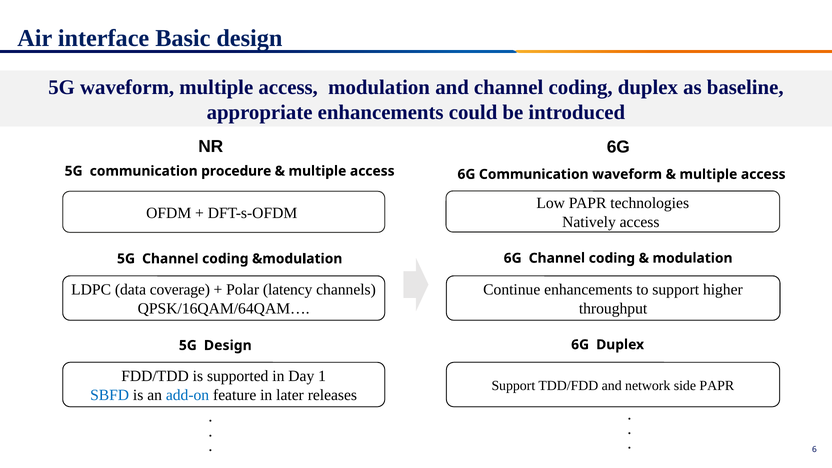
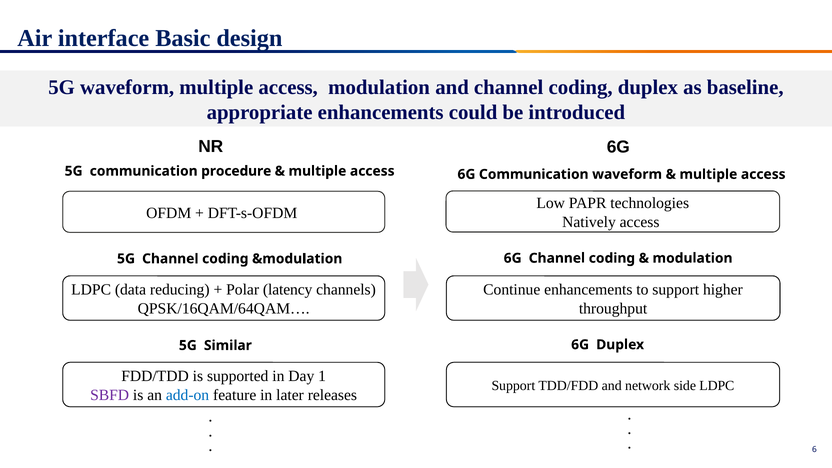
coverage: coverage -> reducing
5G Design: Design -> Similar
side PAPR: PAPR -> LDPC
SBFD colour: blue -> purple
